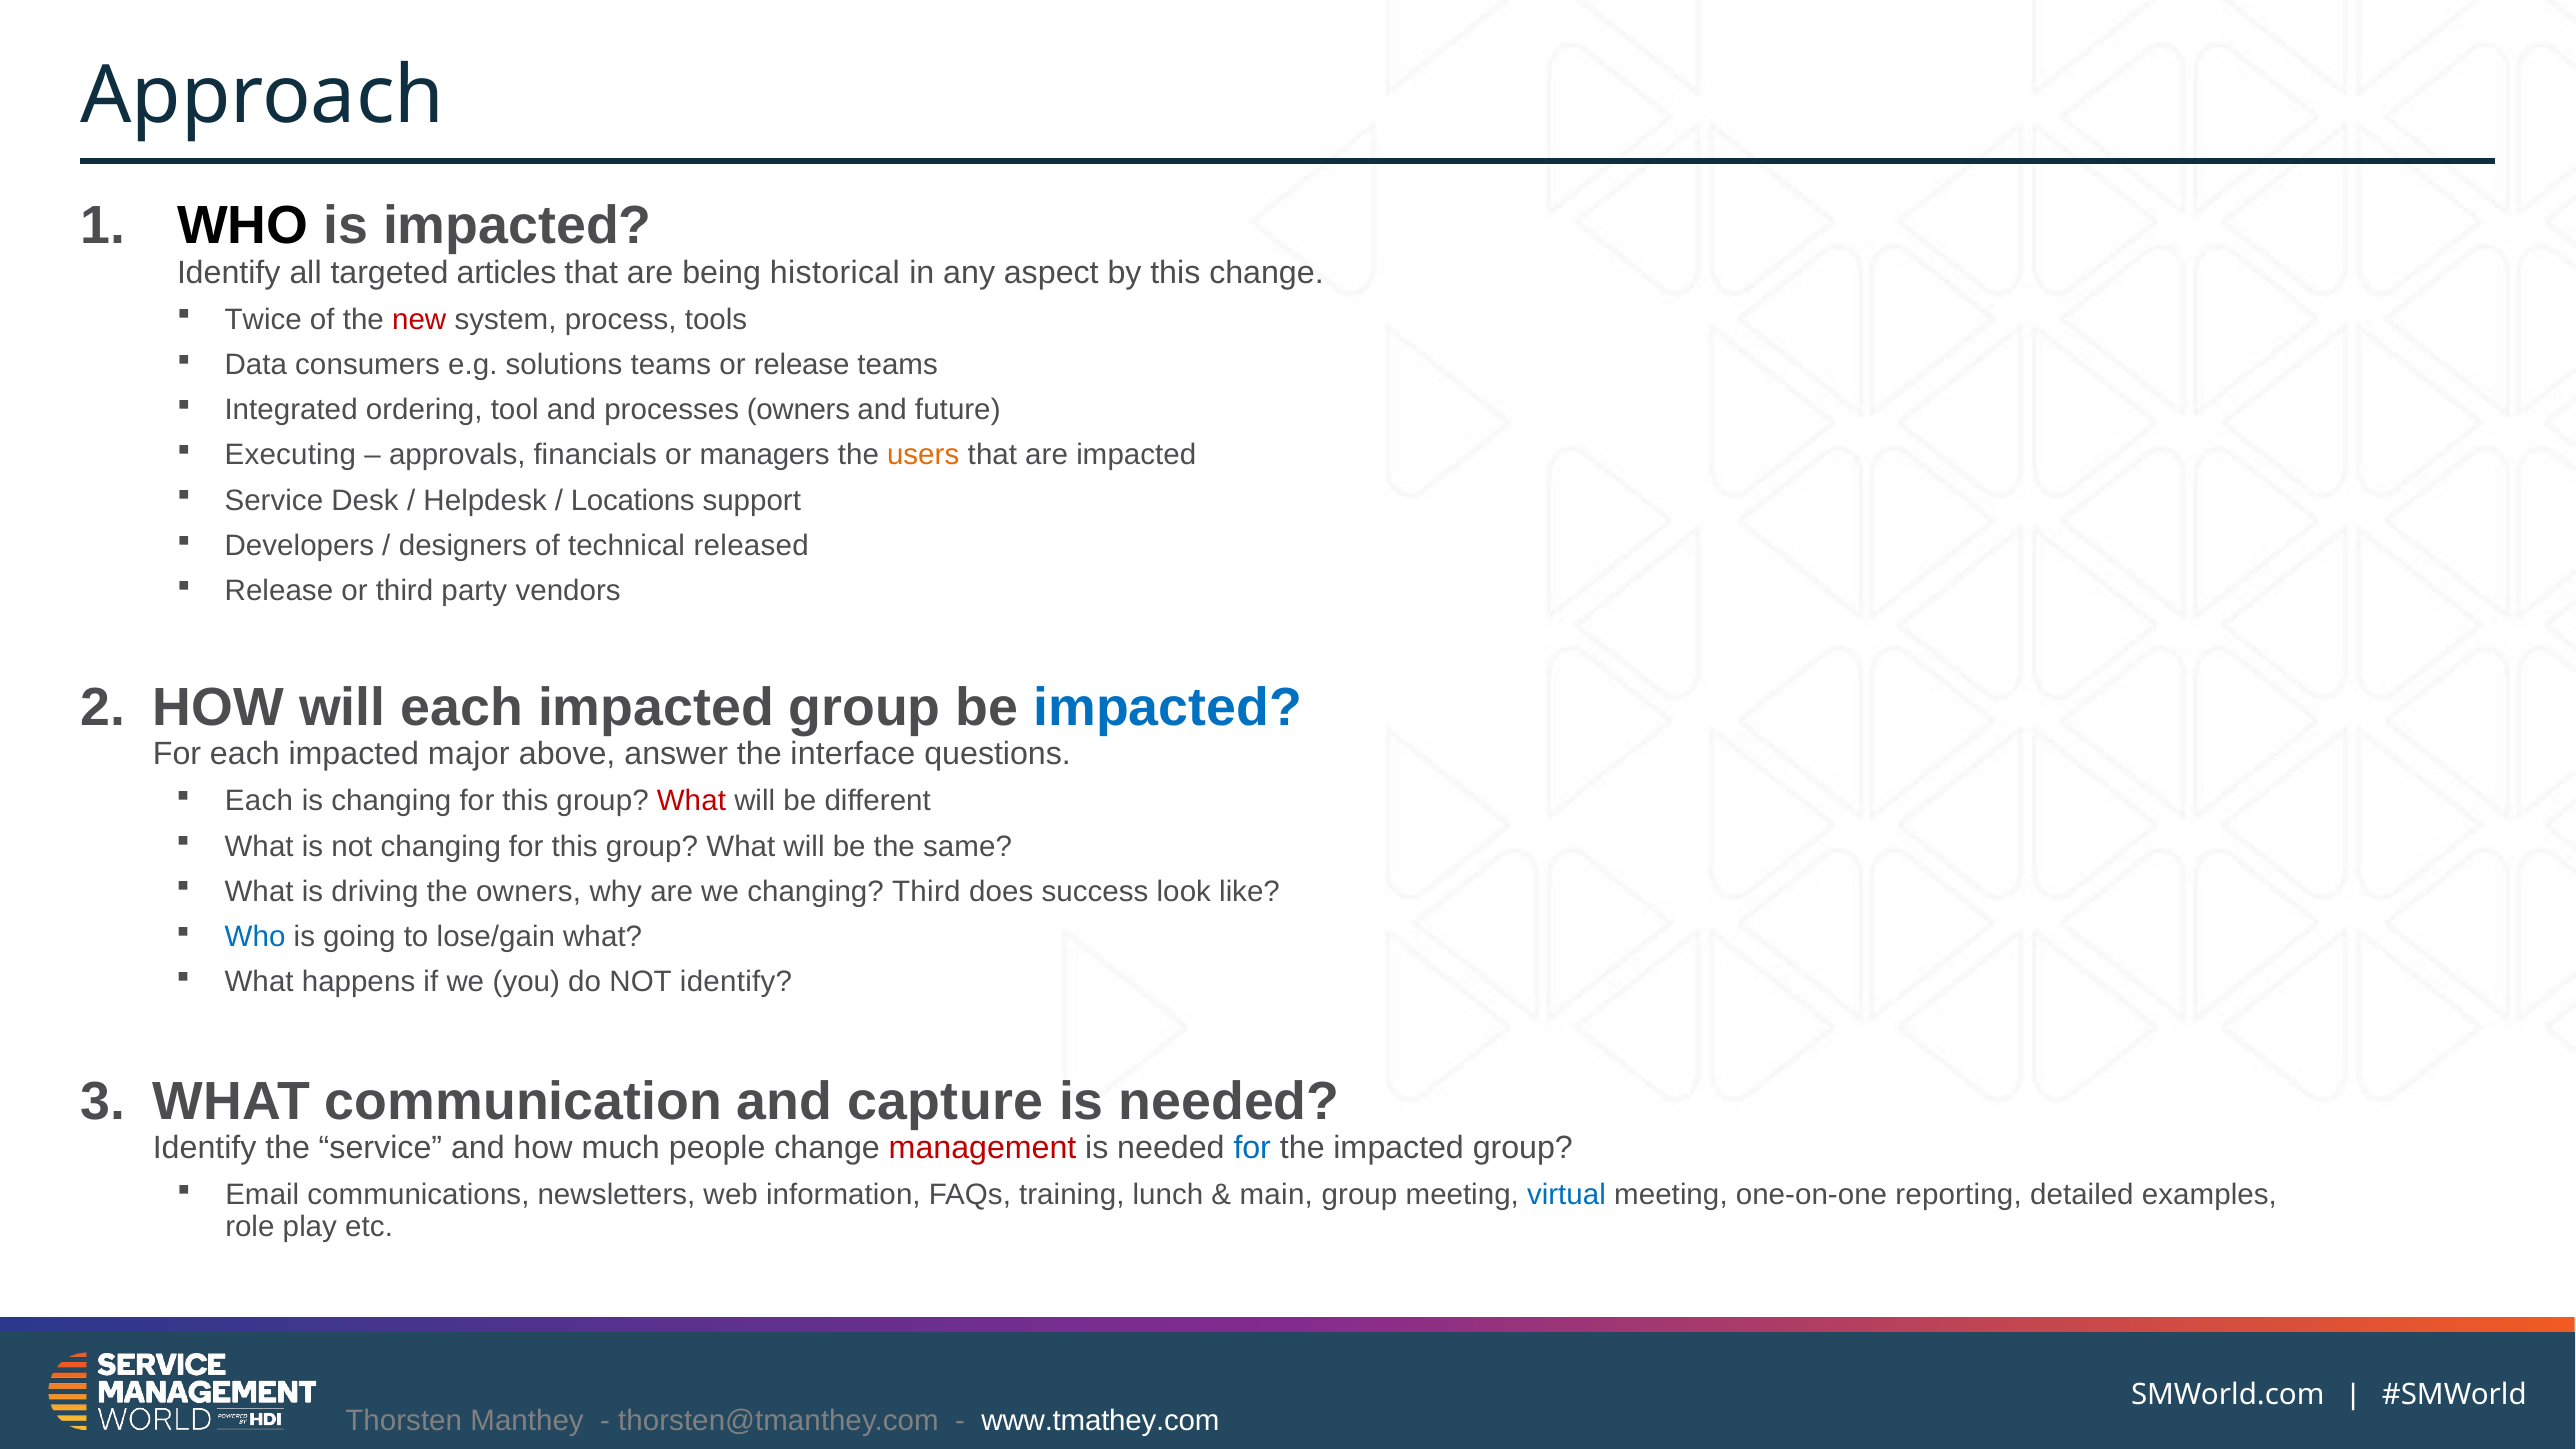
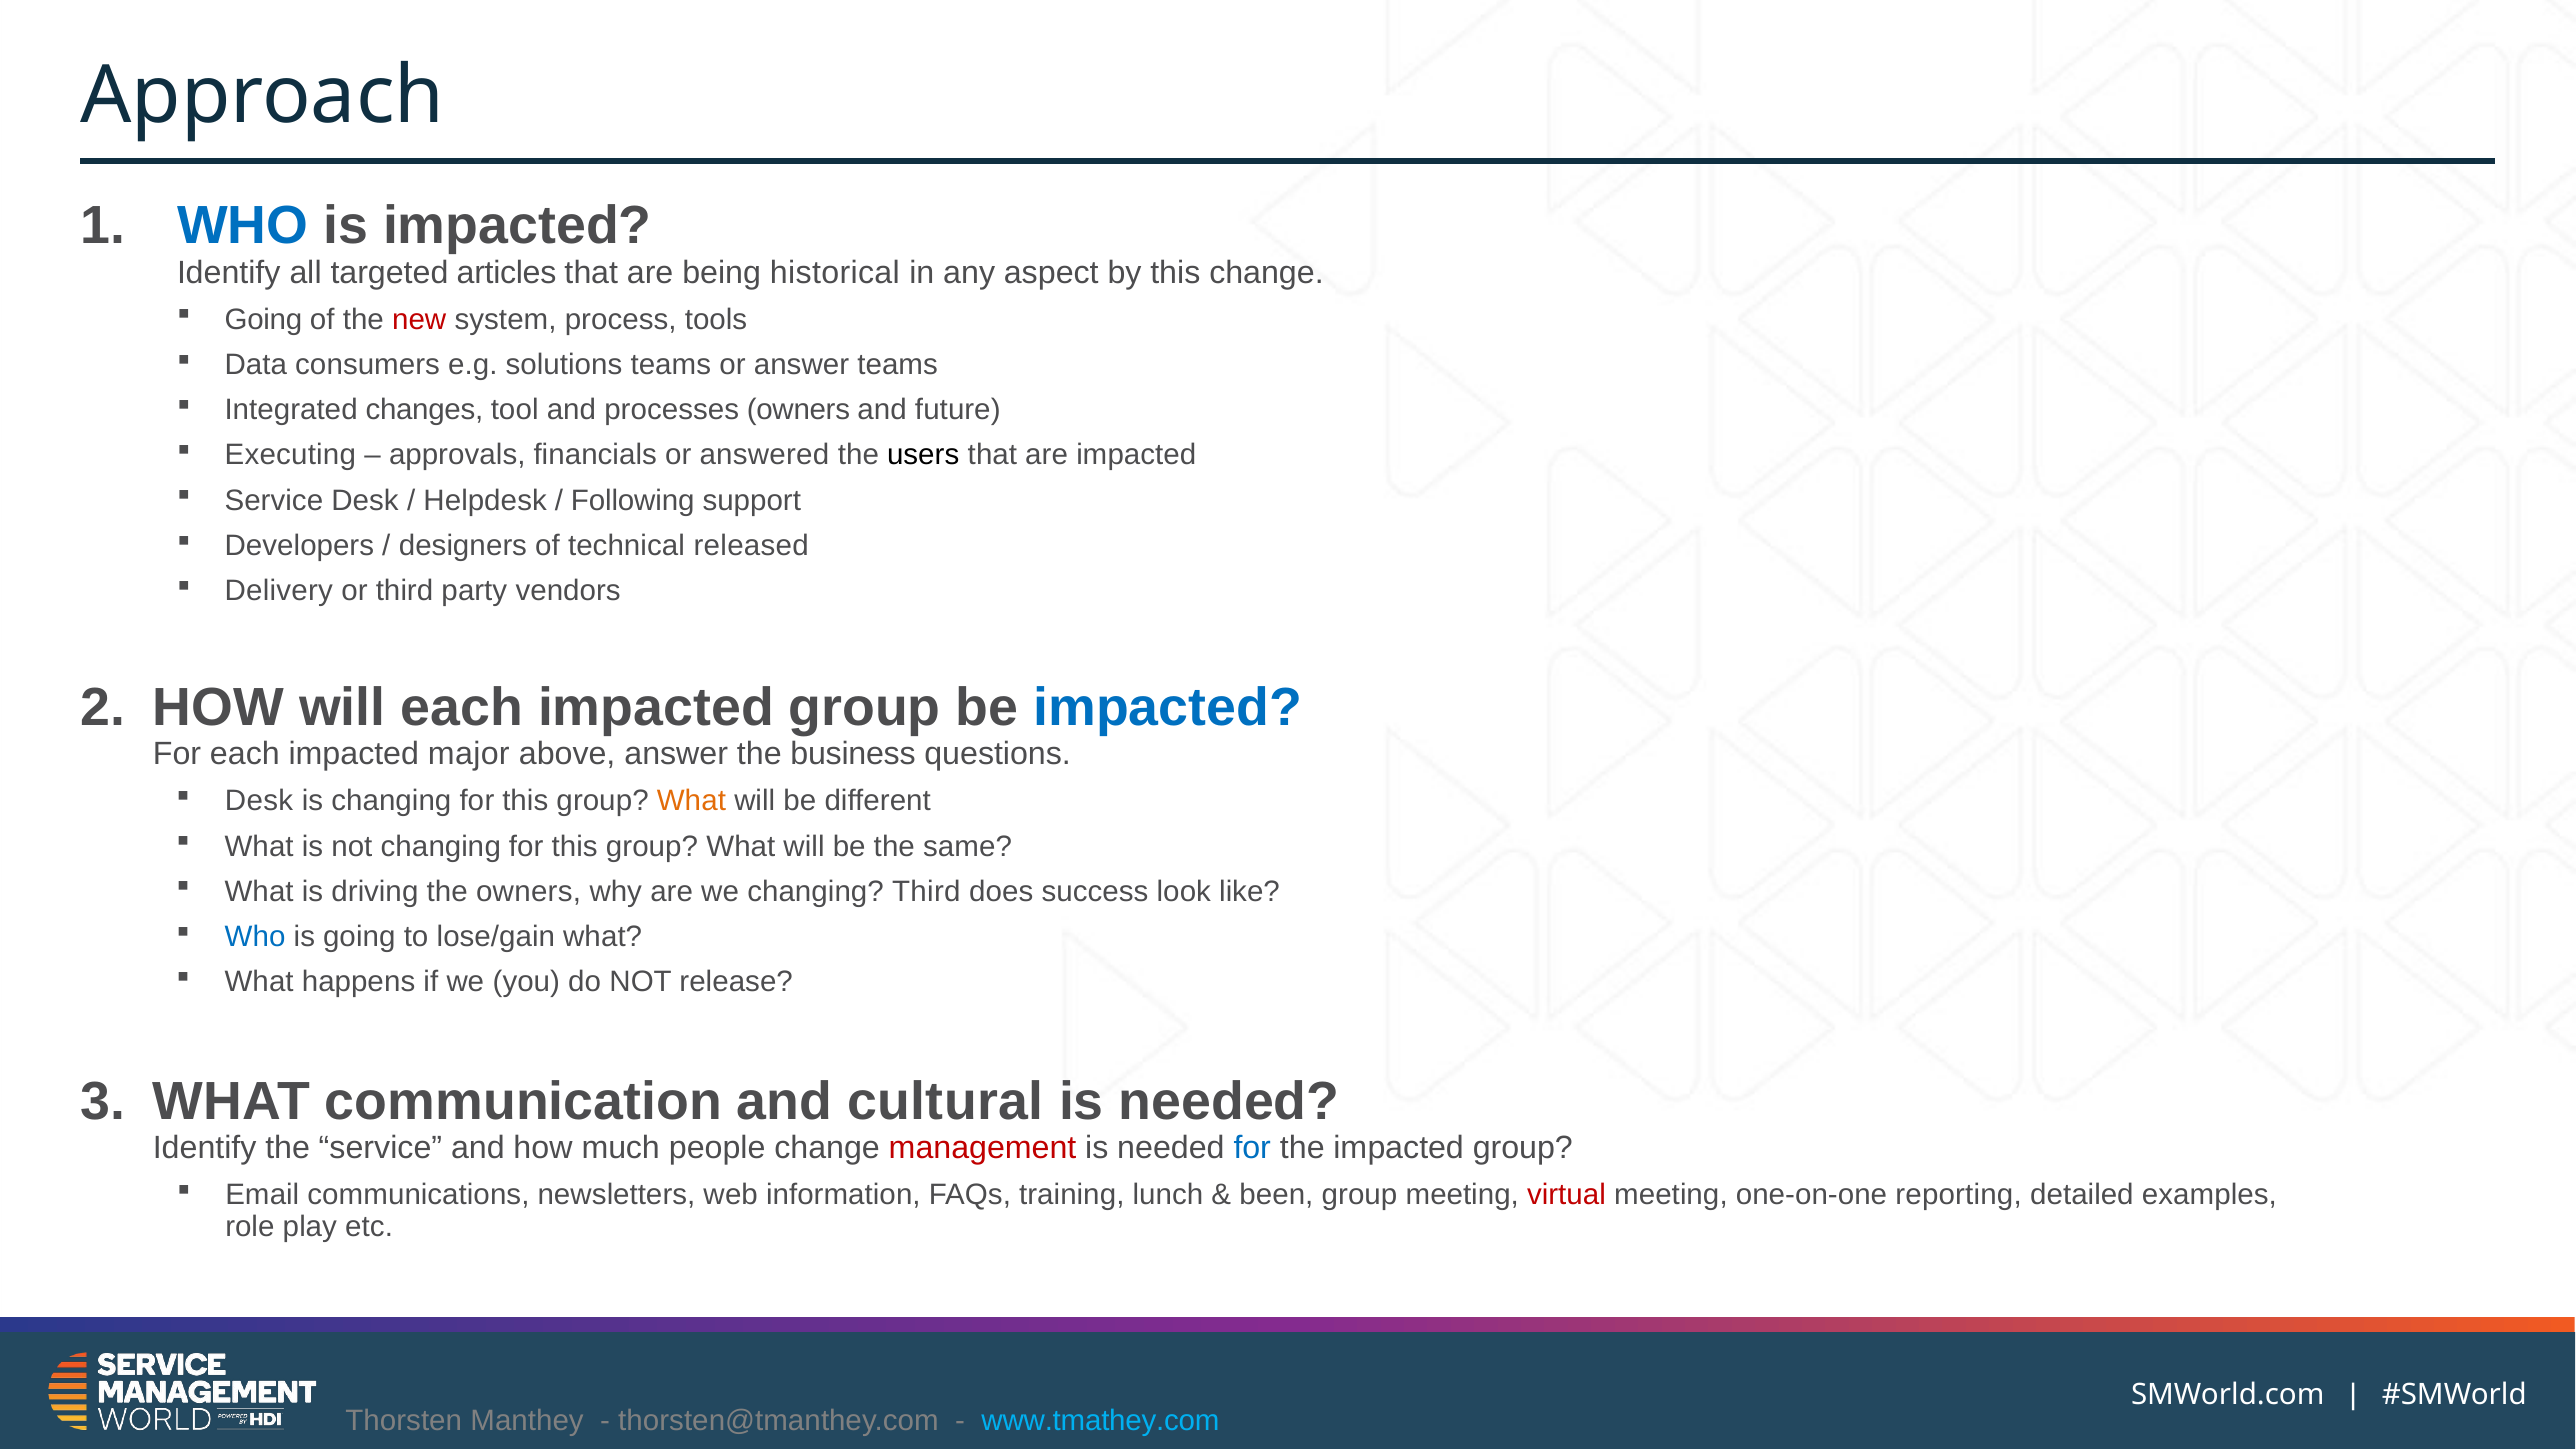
WHO at (243, 226) colour: black -> blue
Twice at (263, 319): Twice -> Going
or release: release -> answer
ordering: ordering -> changes
managers: managers -> answered
users colour: orange -> black
Locations: Locations -> Following
Release at (279, 591): Release -> Delivery
interface: interface -> business
Each at (259, 801): Each -> Desk
What at (691, 801) colour: red -> orange
NOT identify: identify -> release
capture: capture -> cultural
main: main -> been
virtual colour: blue -> red
www.tmathey.com colour: white -> light blue
